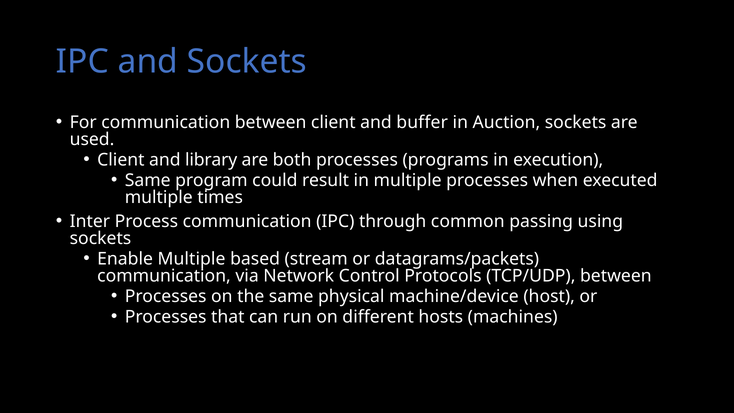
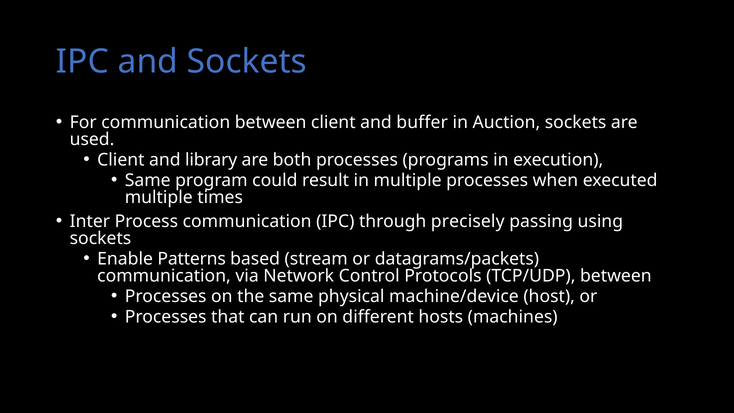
common: common -> precisely
Enable Multiple: Multiple -> Patterns
